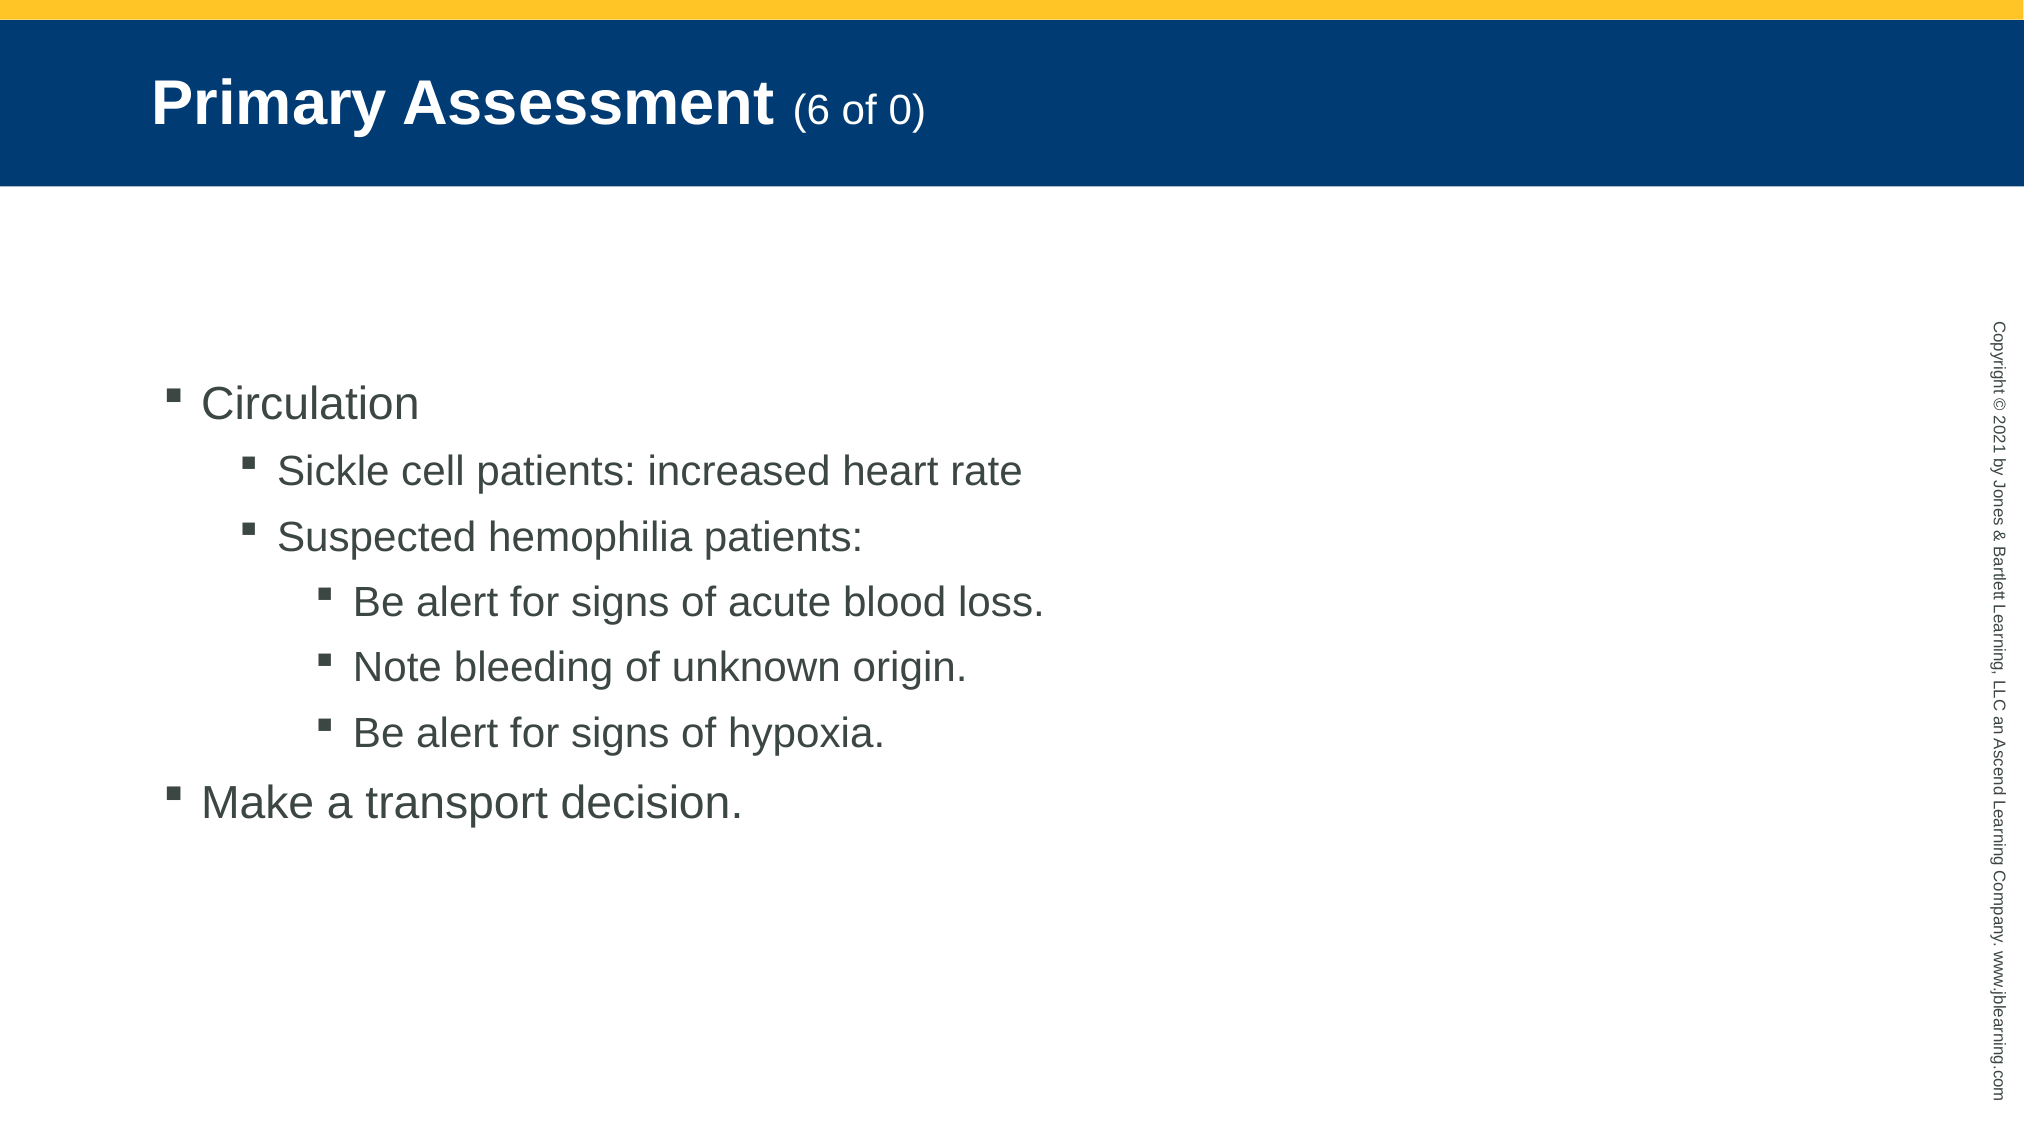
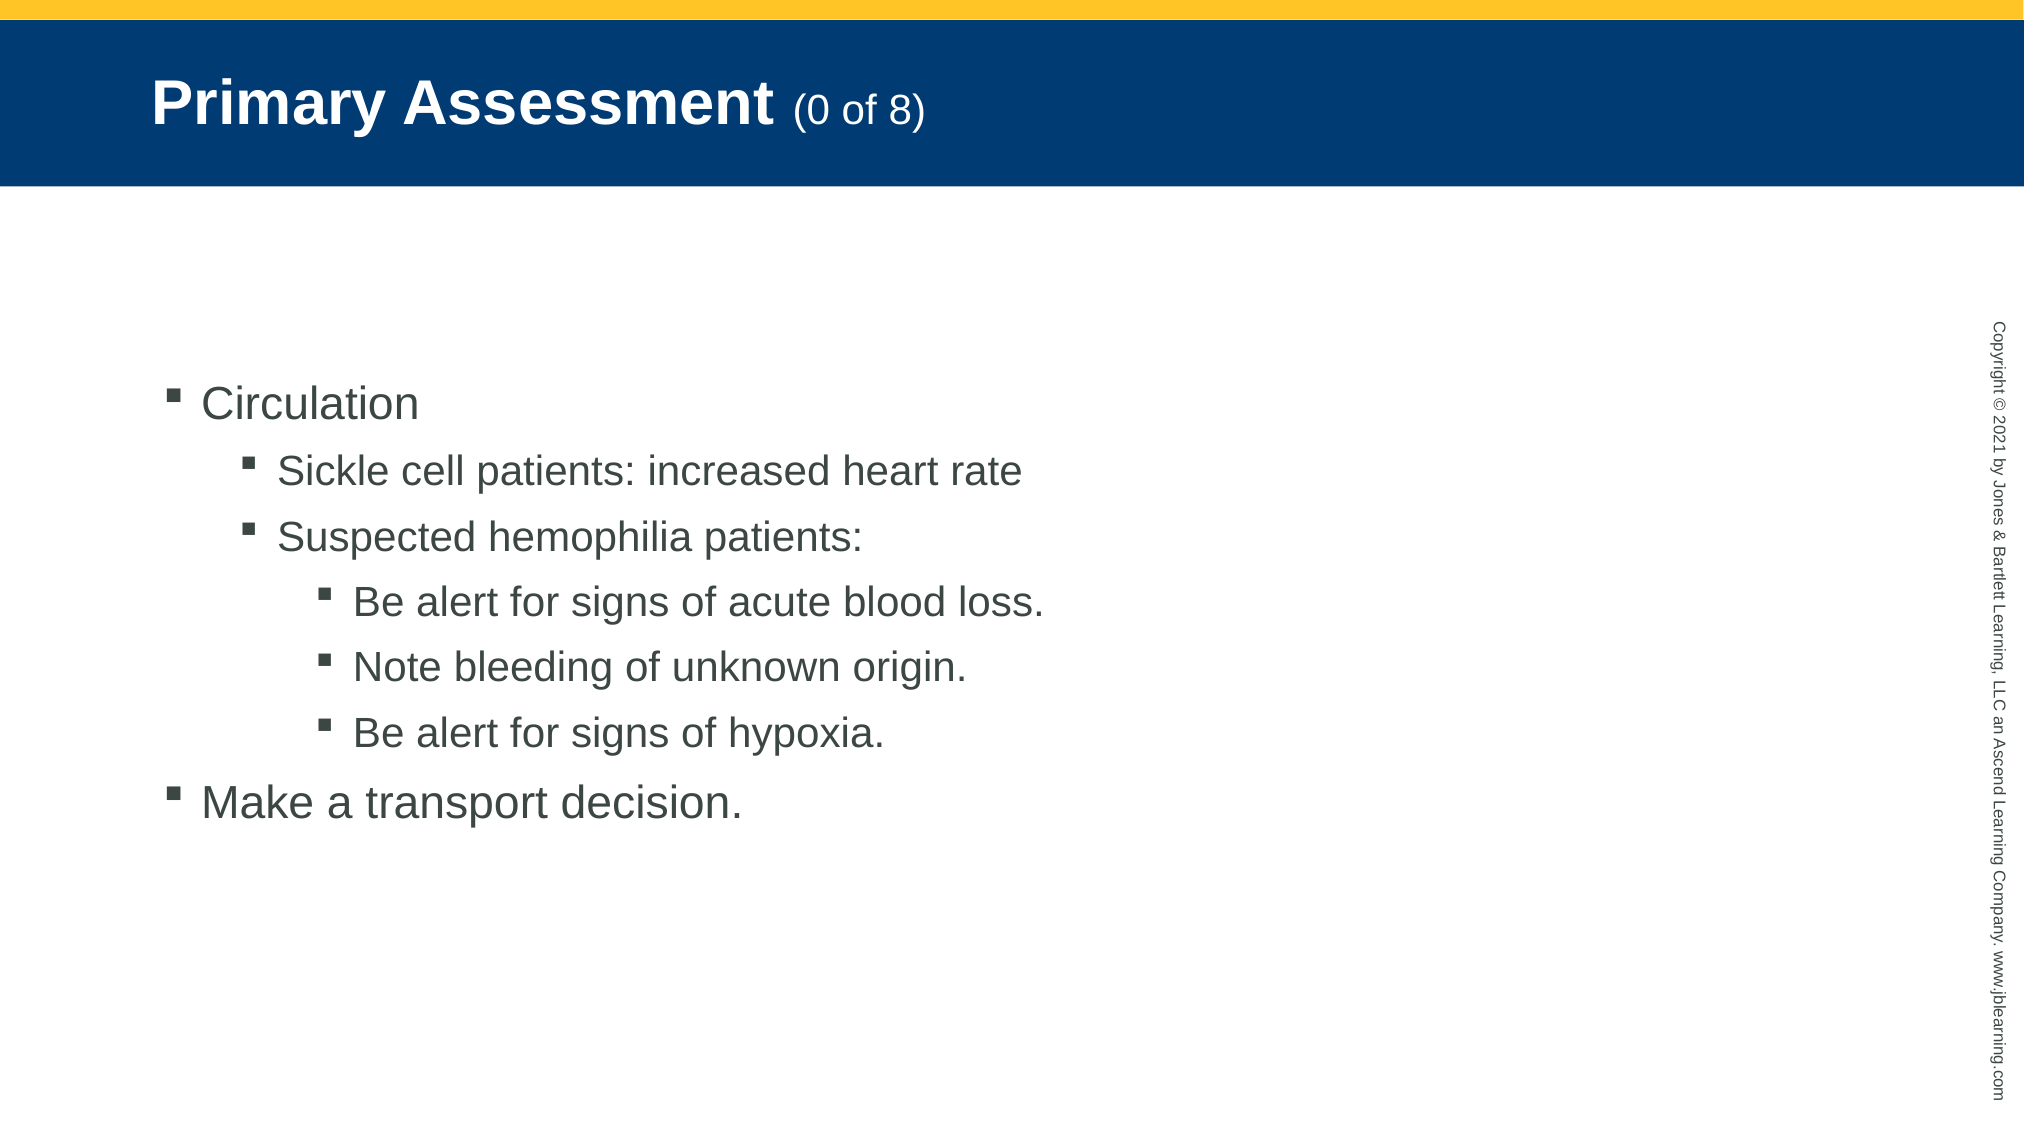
Assessment 6: 6 -> 0
of 0: 0 -> 8
